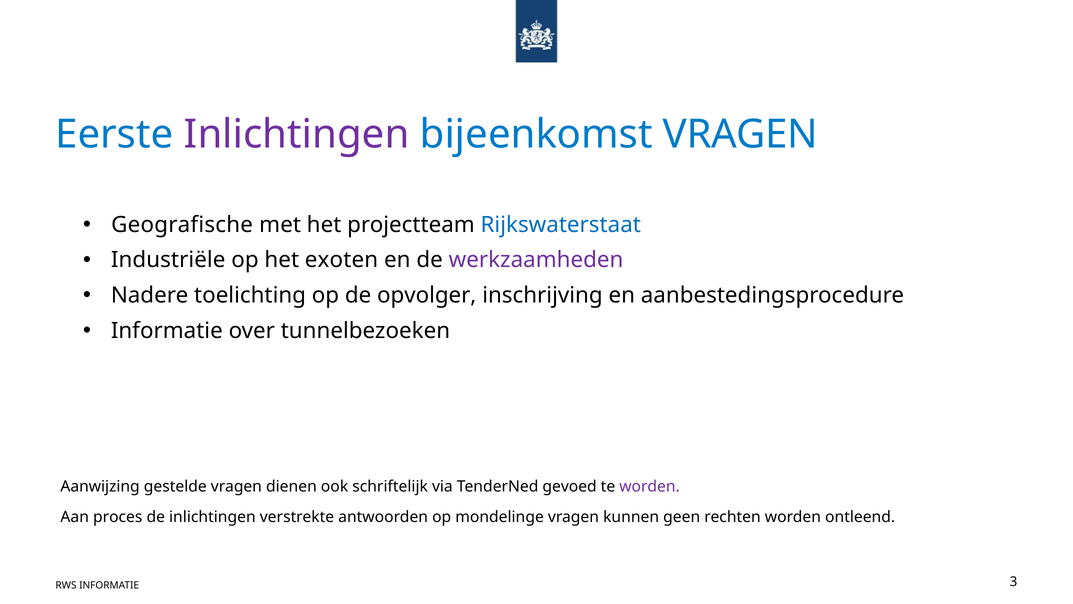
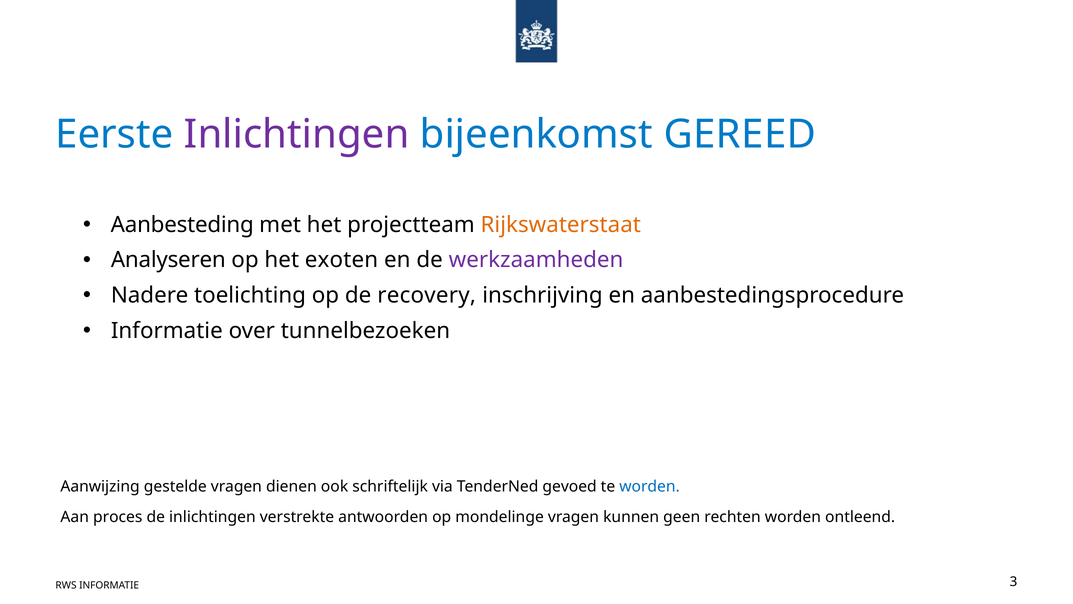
bijeenkomst VRAGEN: VRAGEN -> GEREED
Geografische: Geografische -> Aanbesteding
Rijkswaterstaat colour: blue -> orange
Industriële: Industriële -> Analyseren
opvolger: opvolger -> recovery
worden at (650, 486) colour: purple -> blue
